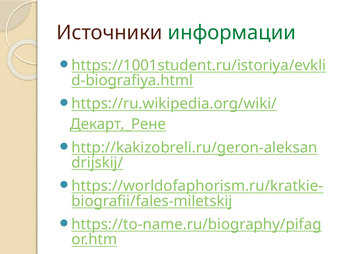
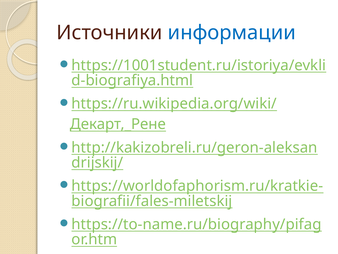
информации colour: green -> blue
